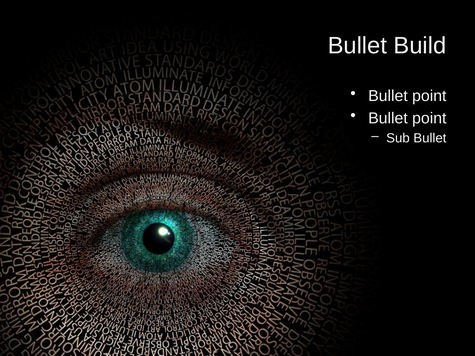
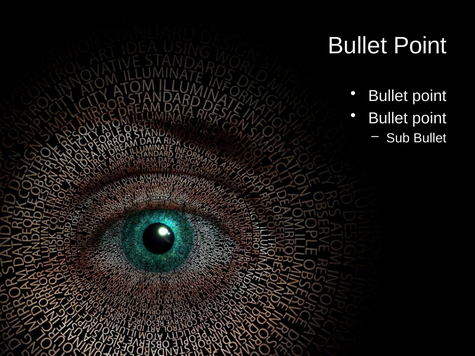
Build at (420, 46): Build -> Point
